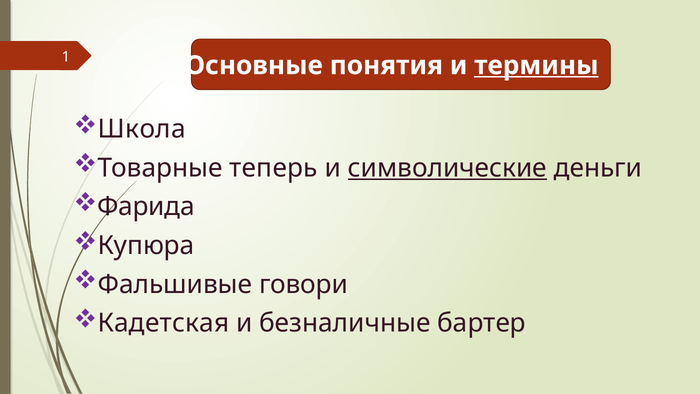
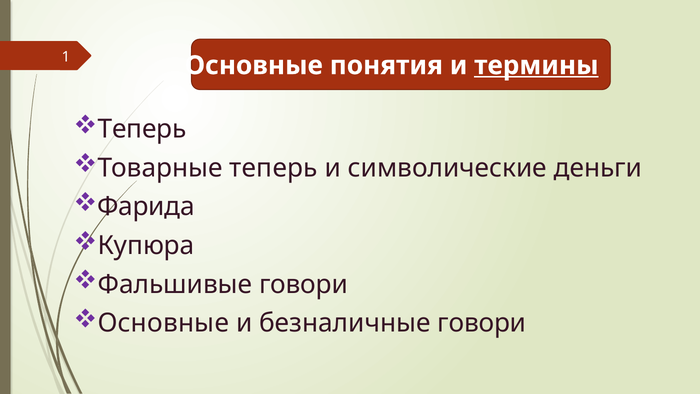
Школа at (142, 129): Школа -> Теперь
символические underline: present -> none
Кадетская at (163, 323): Кадетская -> Основные
безналичные бартер: бартер -> говори
